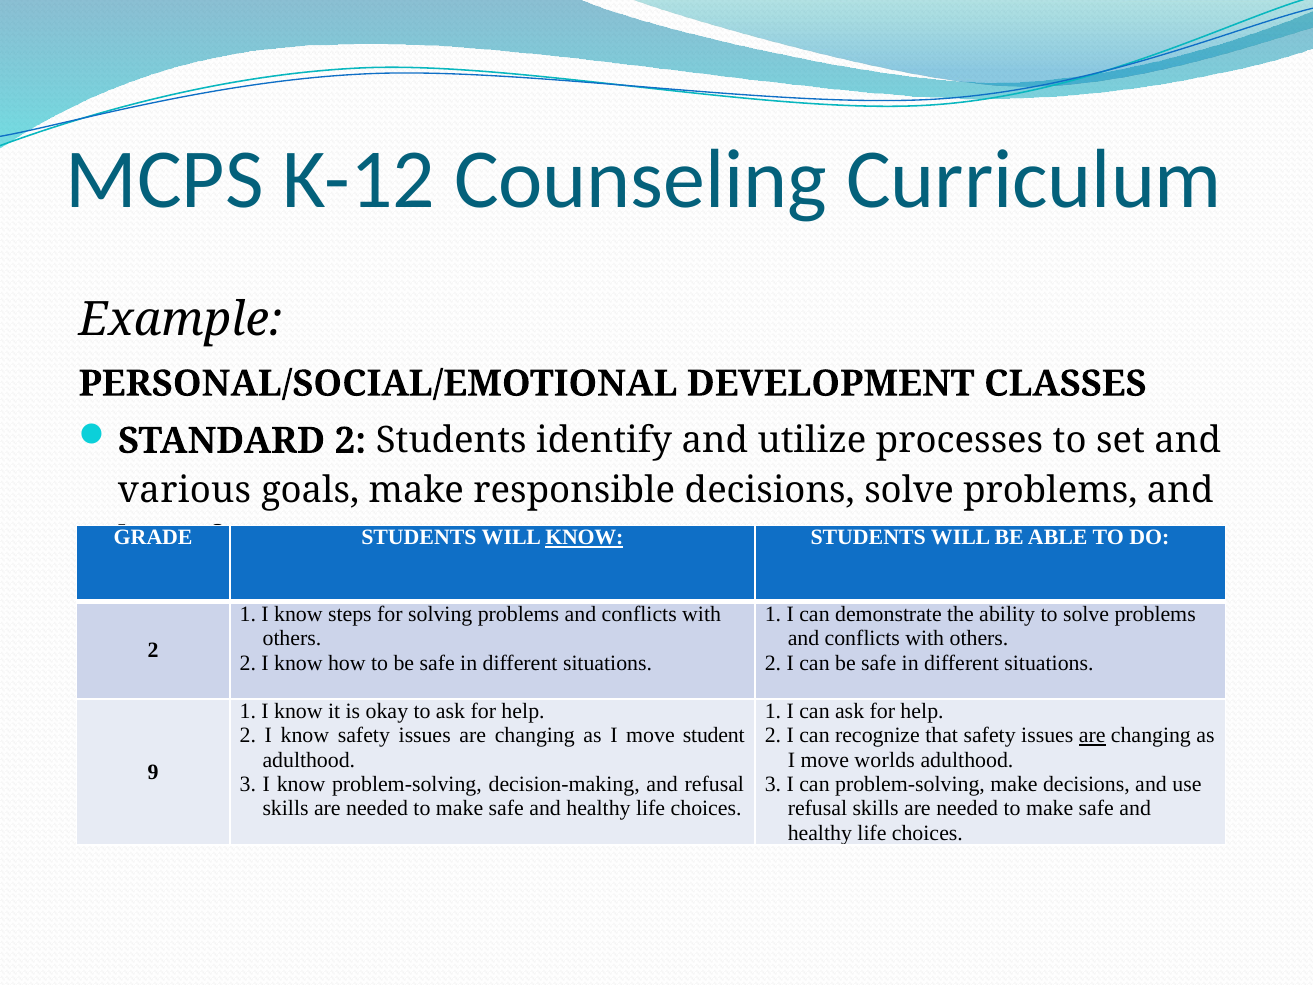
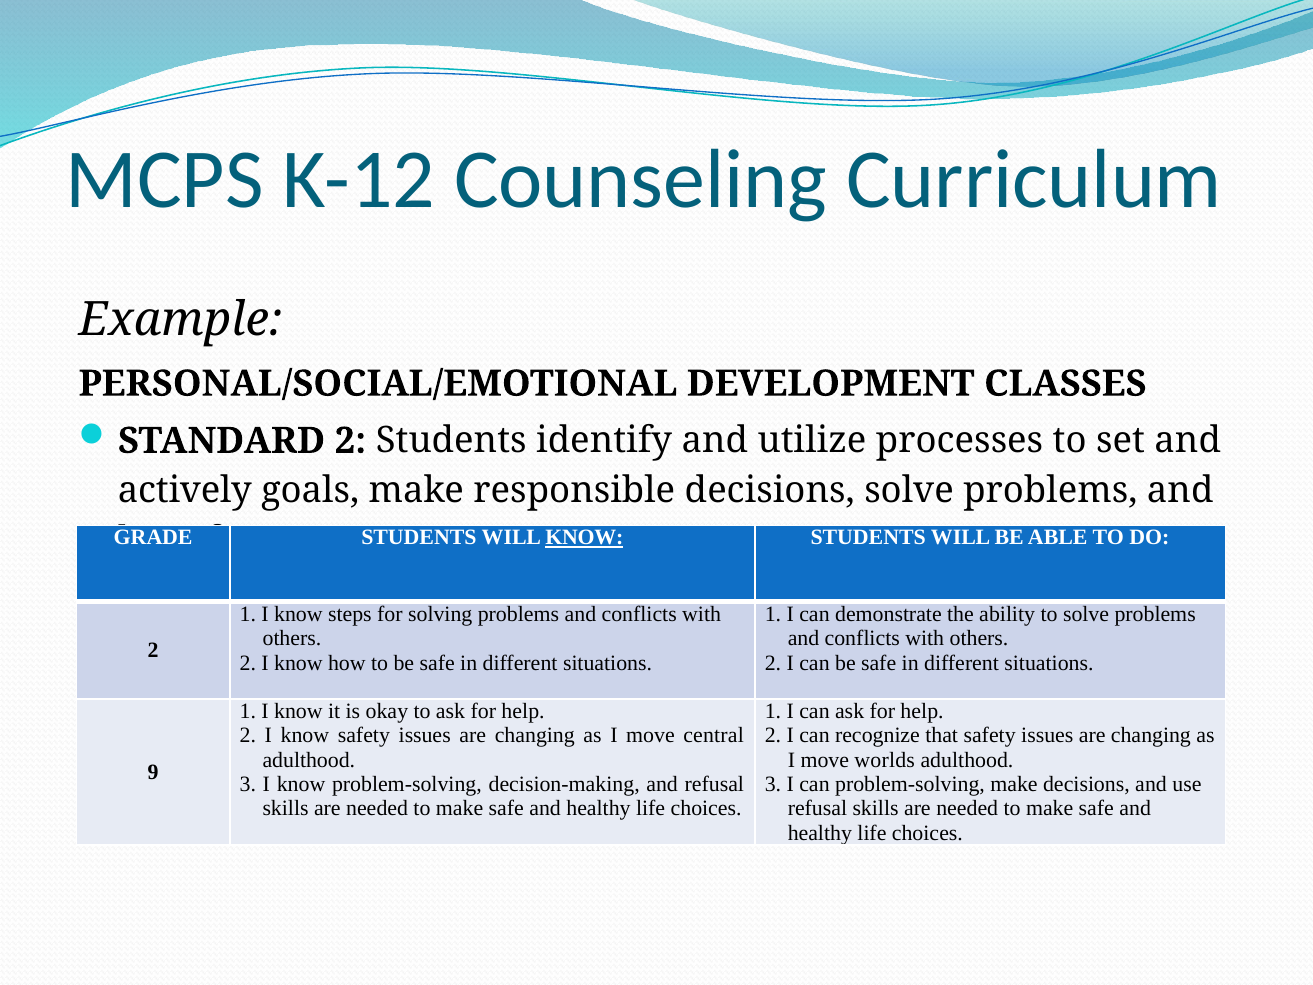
various: various -> actively
student: student -> central
are at (1092, 736) underline: present -> none
